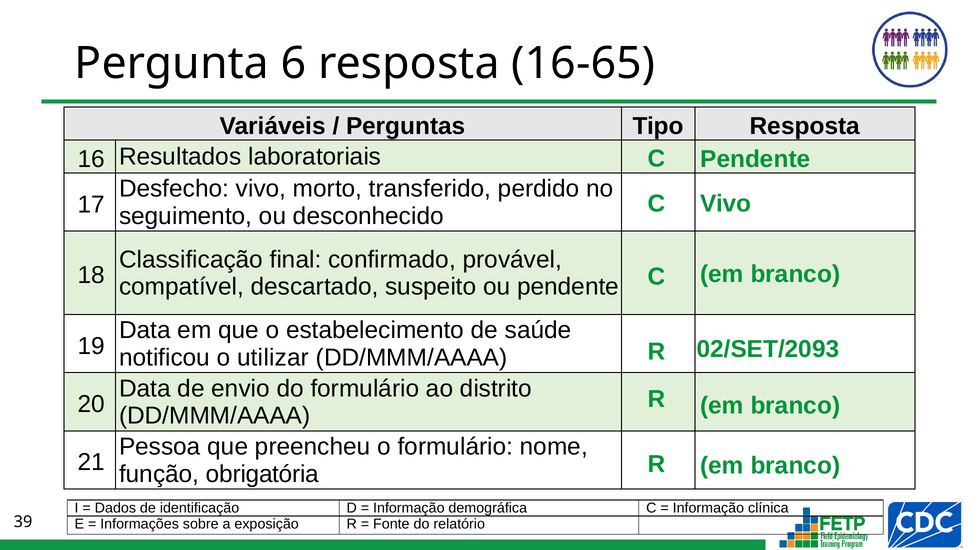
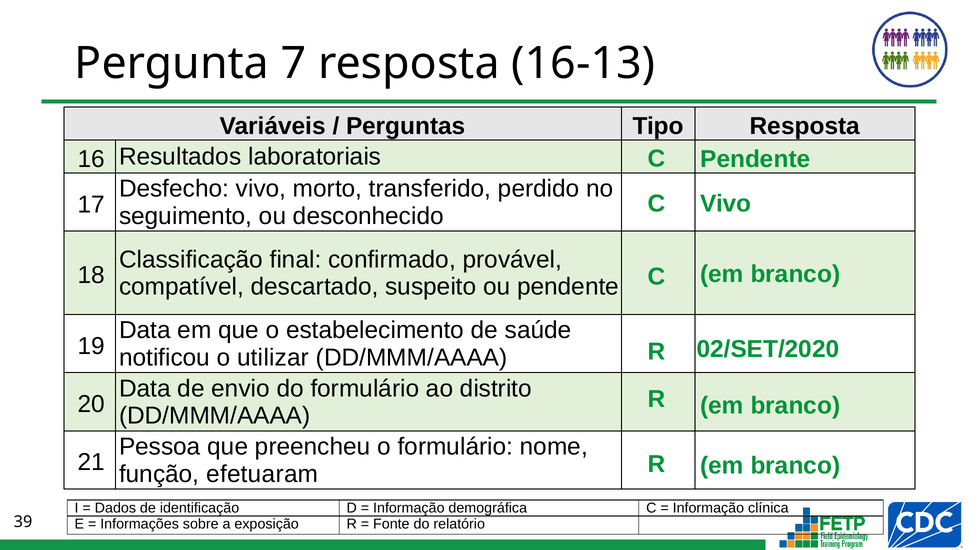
6: 6 -> 7
16-65: 16-65 -> 16-13
02/SET/2093: 02/SET/2093 -> 02/SET/2020
obrigatória: obrigatória -> efetuaram
